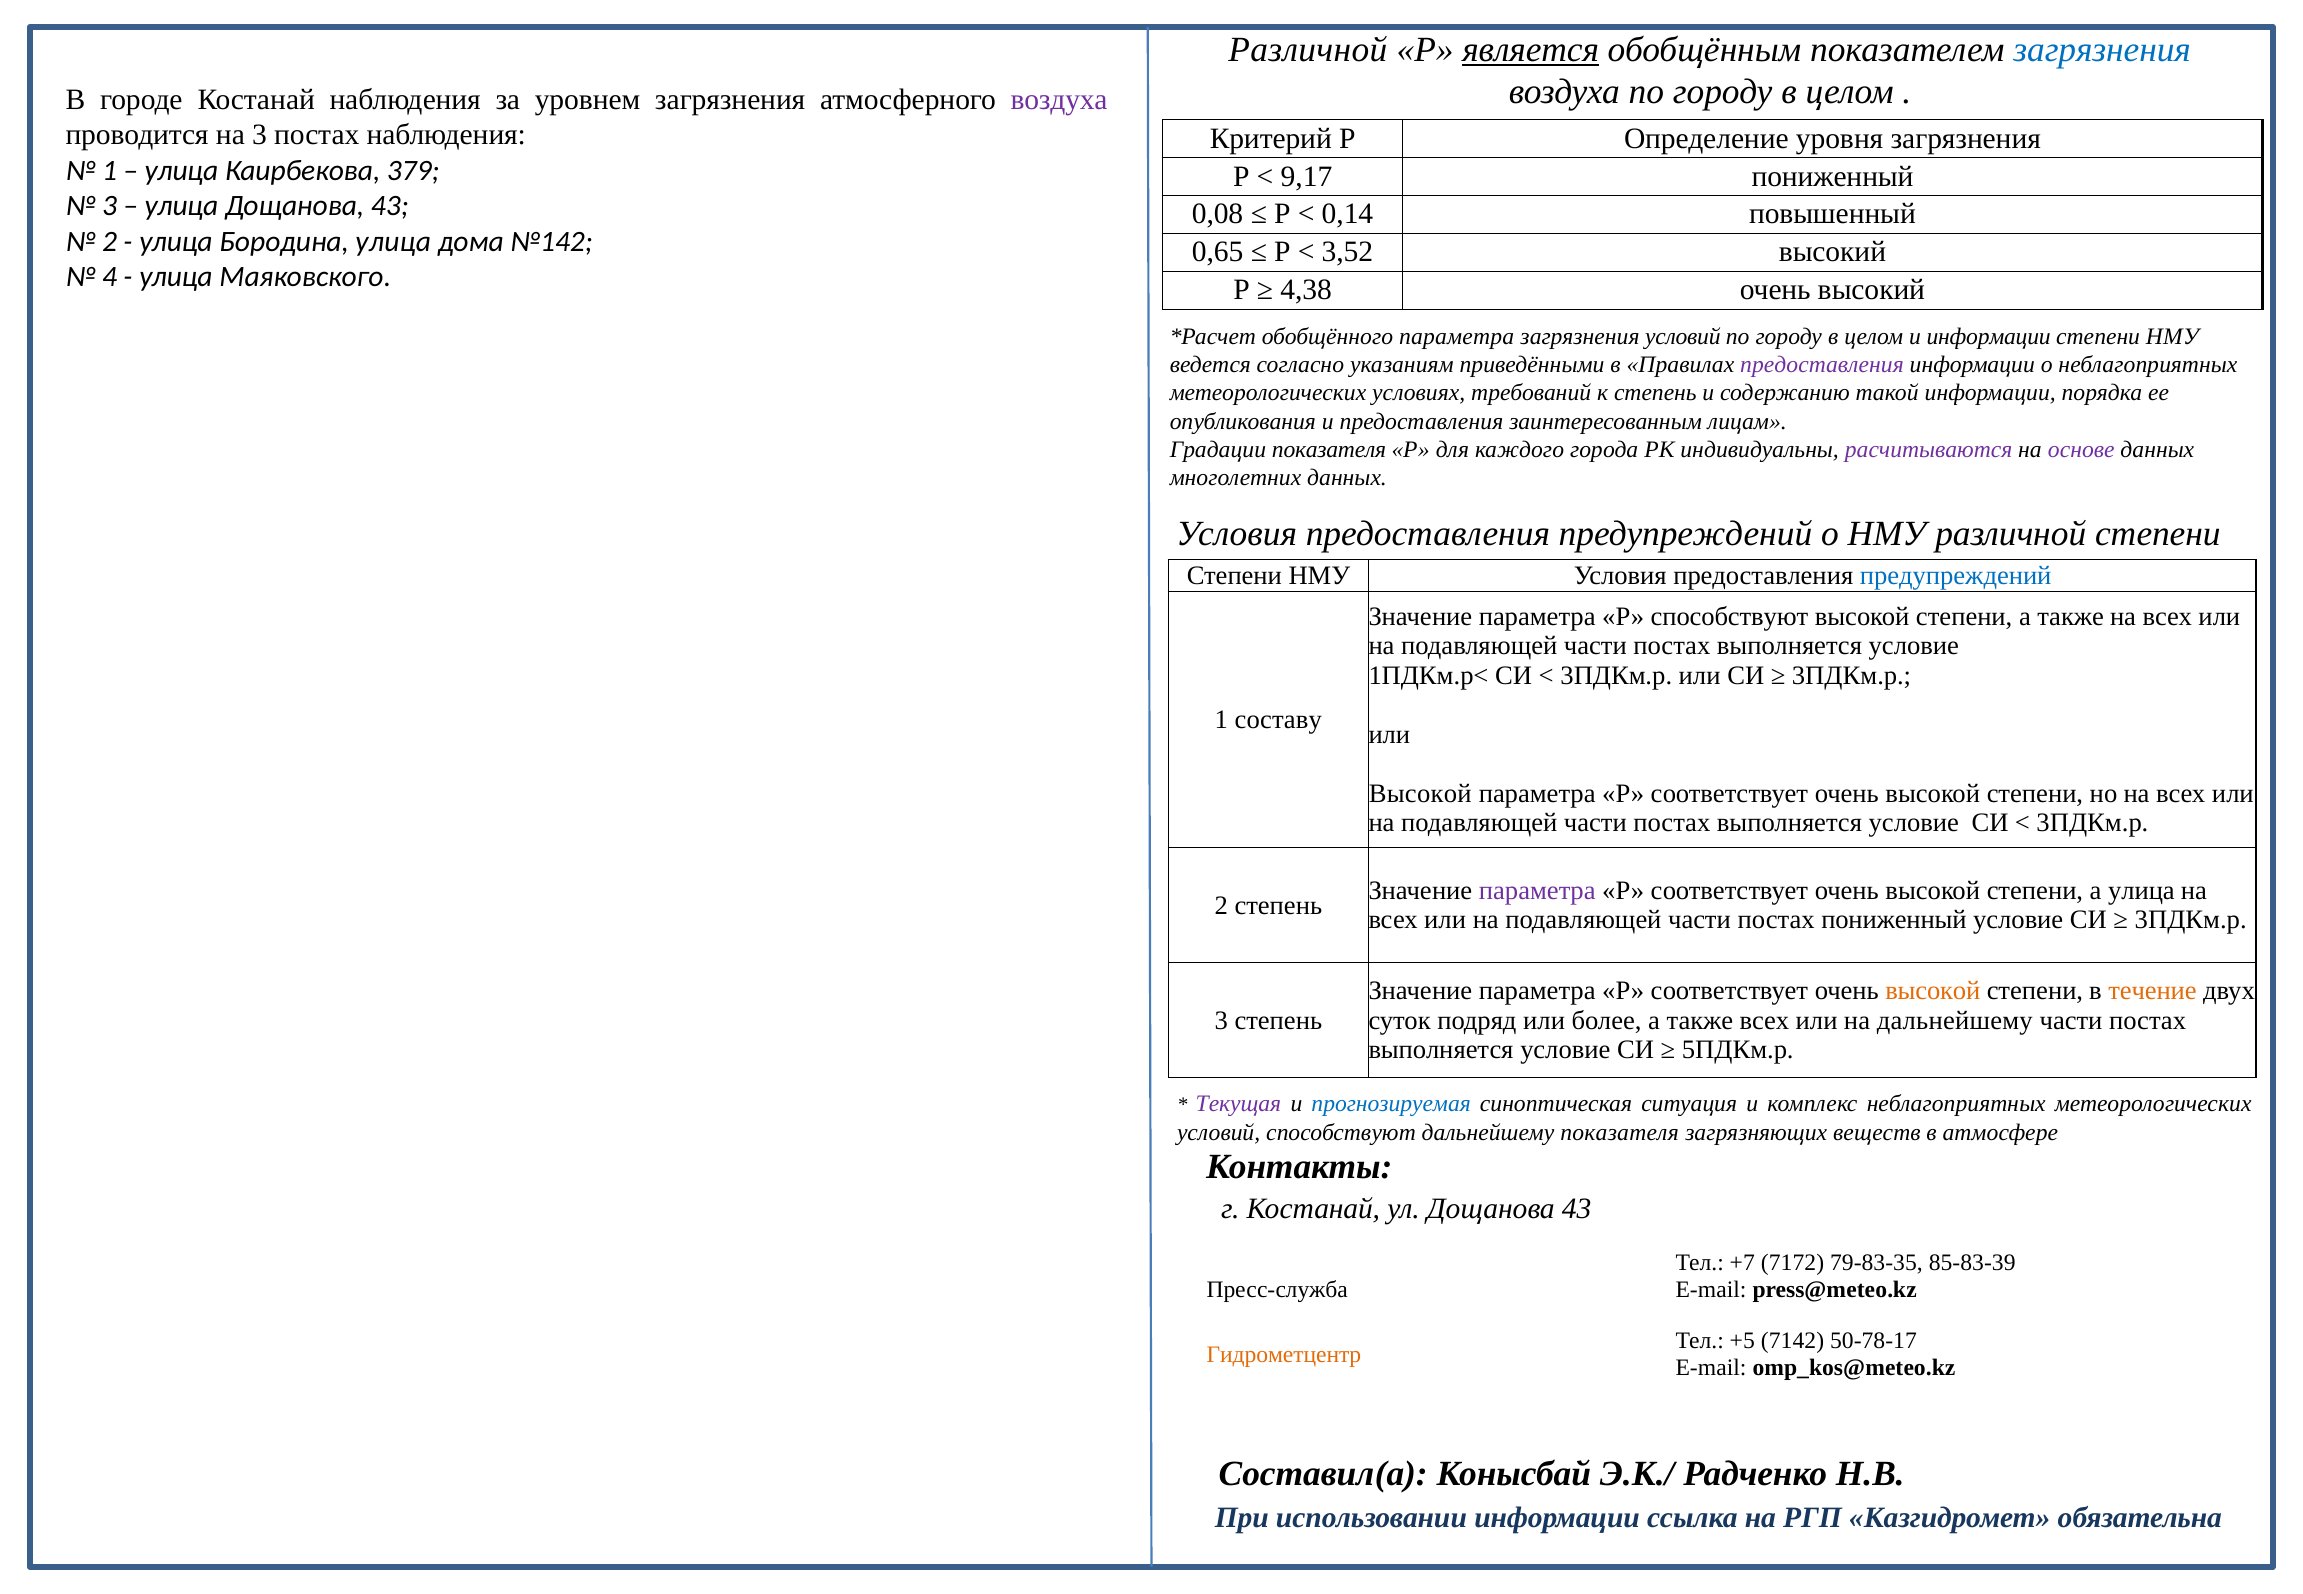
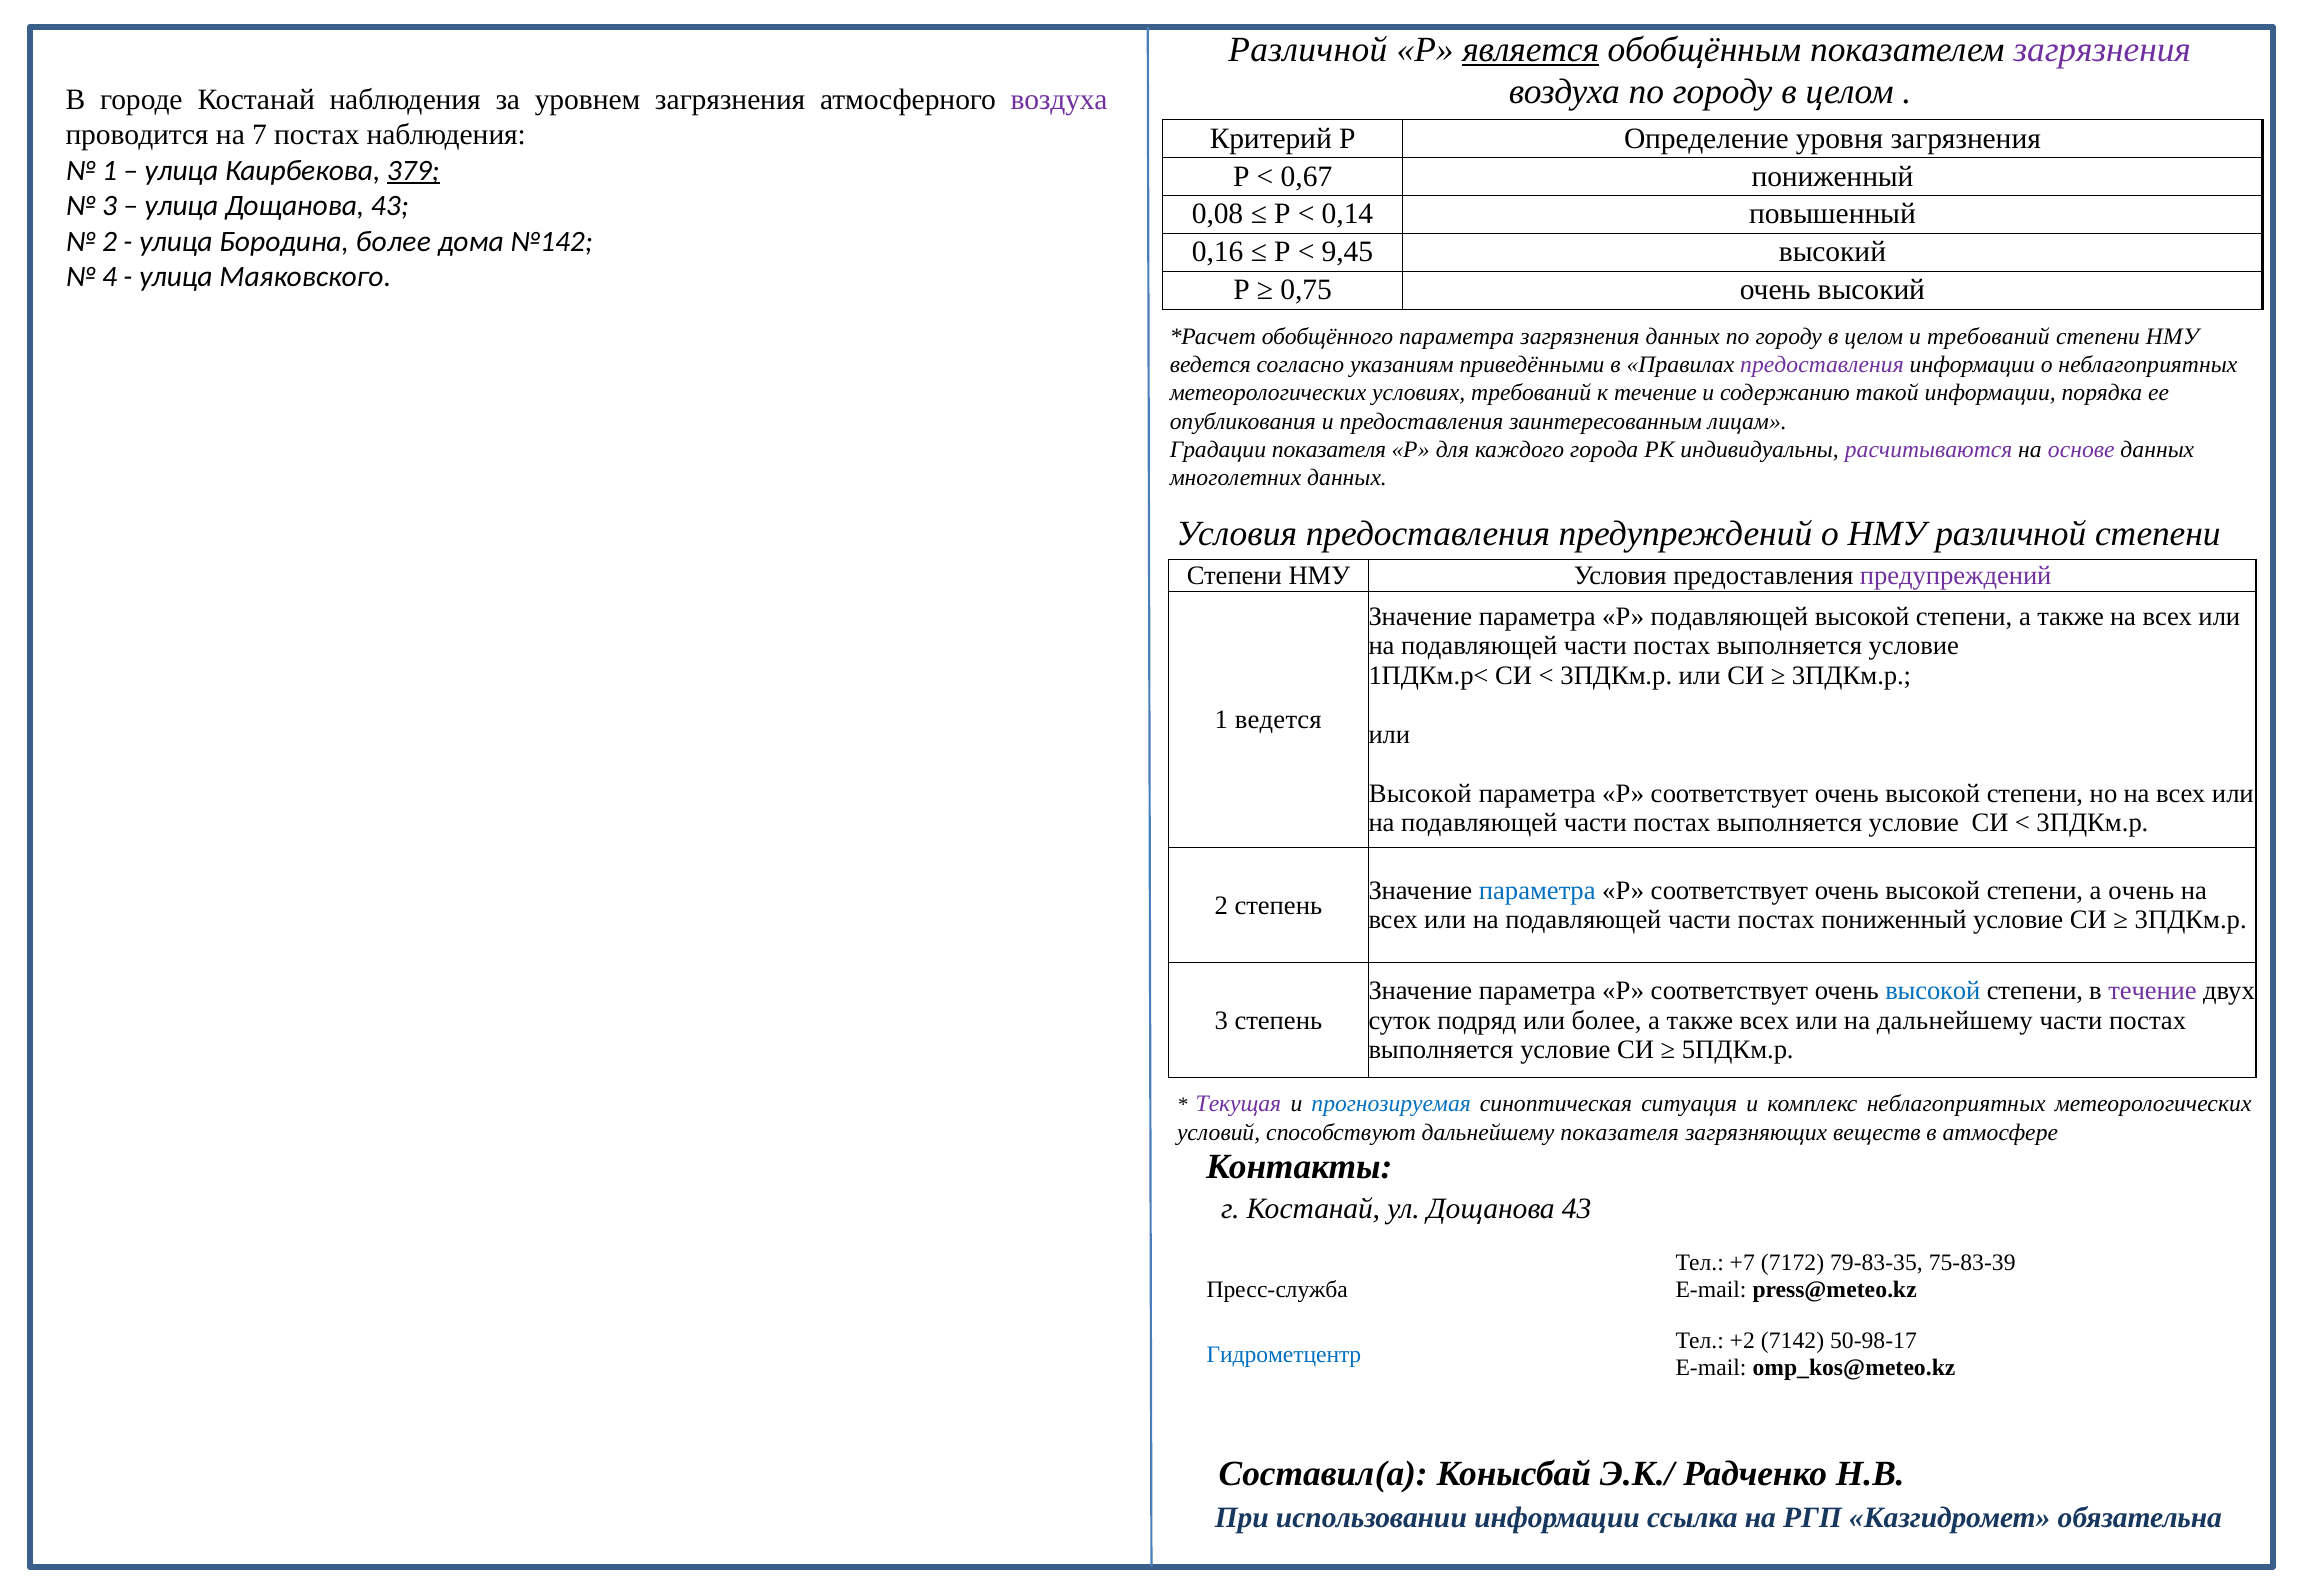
загрязнения at (2102, 50) colour: blue -> purple
на 3: 3 -> 7
379 underline: none -> present
9,17: 9,17 -> 0,67
Бородина улица: улица -> более
0,65: 0,65 -> 0,16
3,52: 3,52 -> 9,45
4,38: 4,38 -> 0,75
загрязнения условий: условий -> данных
и информации: информации -> требований
к степень: степень -> течение
предупреждений at (1956, 576) colour: blue -> purple
Р способствуют: способствуют -> подавляющей
1 составу: составу -> ведется
параметра at (1537, 891) colour: purple -> blue
а улица: улица -> очень
высокой at (1933, 991) colour: orange -> blue
течение at (2152, 991) colour: orange -> purple
85-83-39: 85-83-39 -> 75-83-39
+5: +5 -> +2
50-78-17: 50-78-17 -> 50-98-17
Гидрометцентр colour: orange -> blue
